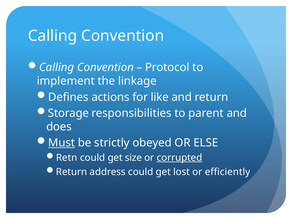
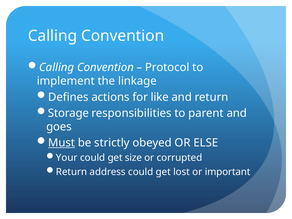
does: does -> goes
Retn: Retn -> Your
corrupted underline: present -> none
efficiently: efficiently -> important
